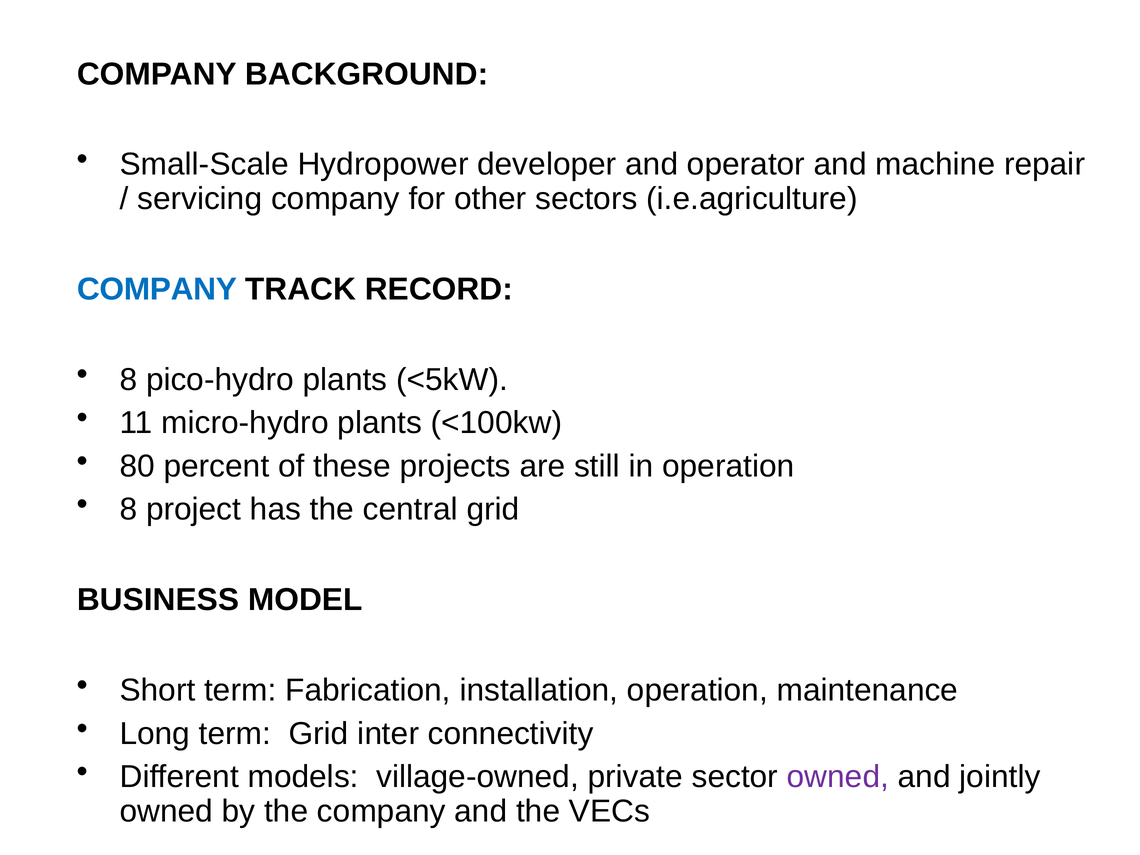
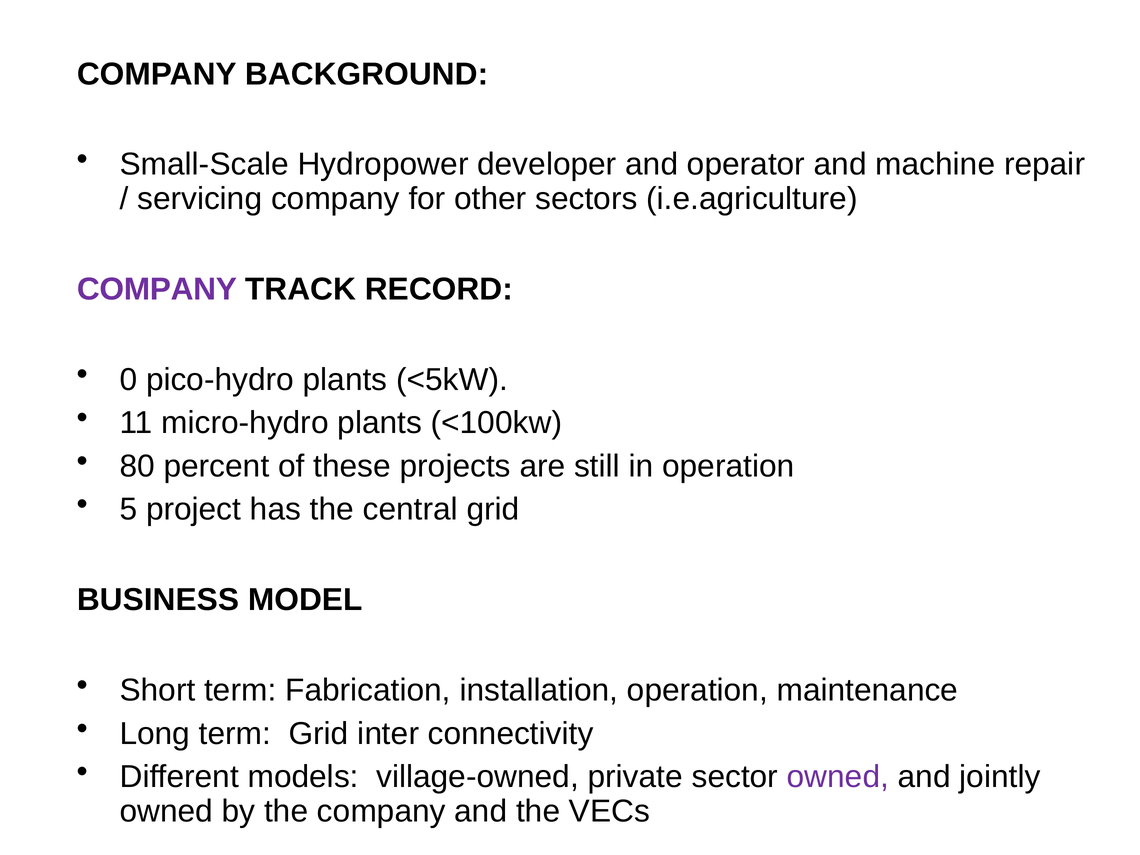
COMPANY at (157, 289) colour: blue -> purple
8 at (129, 380): 8 -> 0
8 at (129, 510): 8 -> 5
